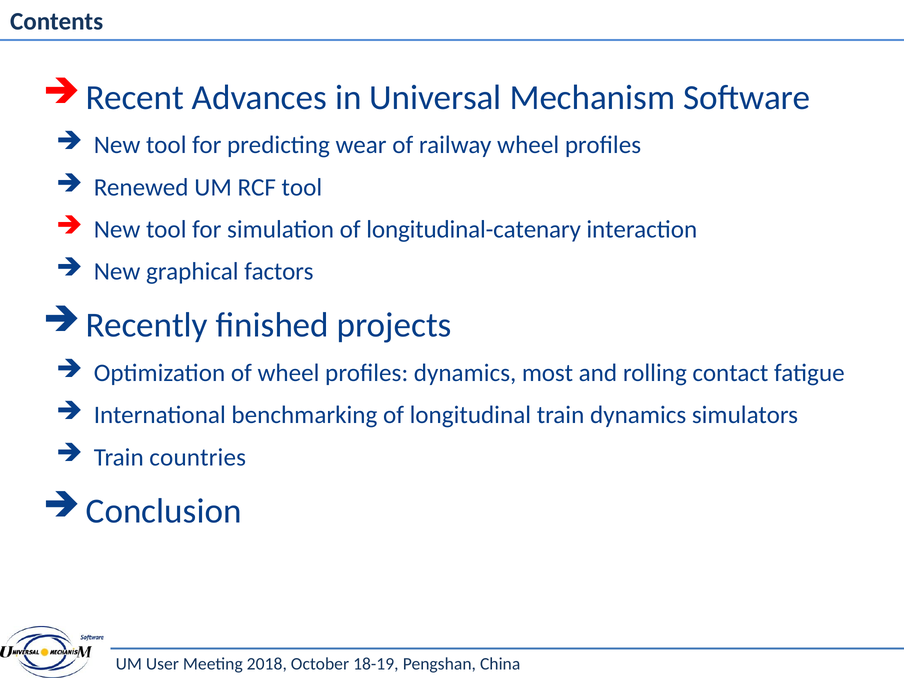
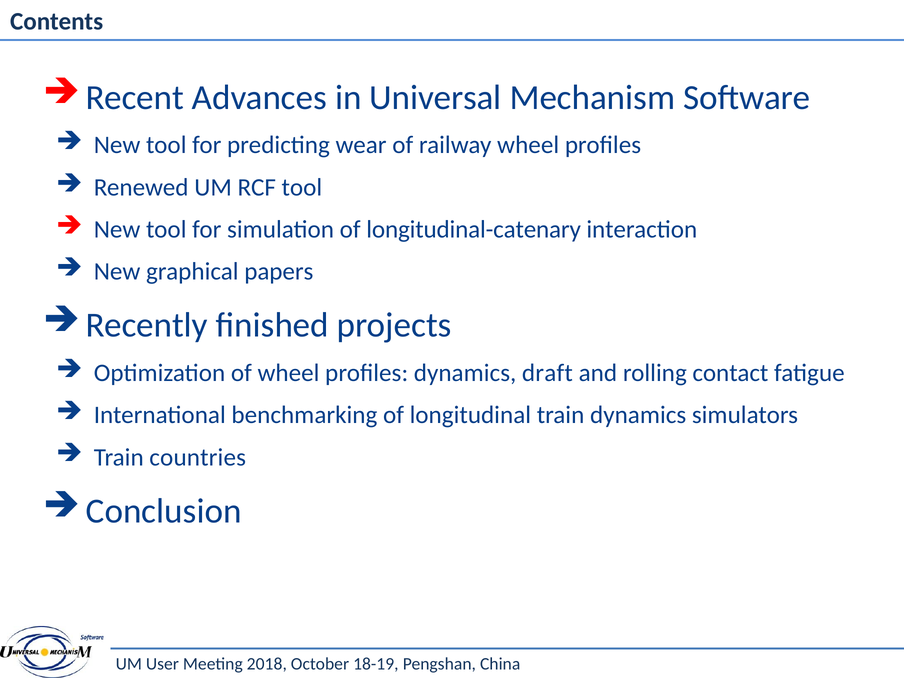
factors: factors -> papers
most: most -> draft
